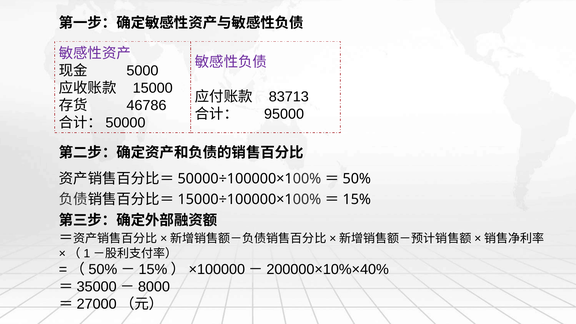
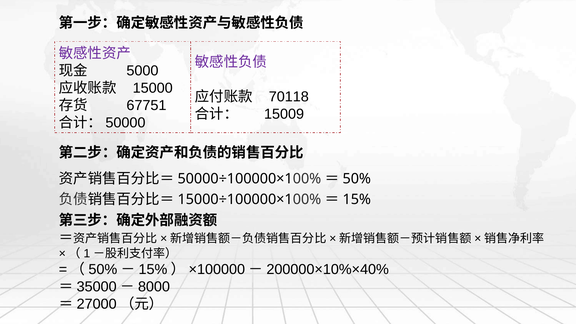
83713: 83713 -> 70118
46786: 46786 -> 67751
95000: 95000 -> 15009
